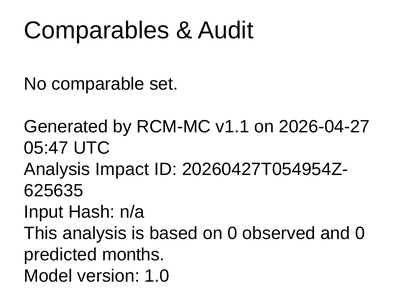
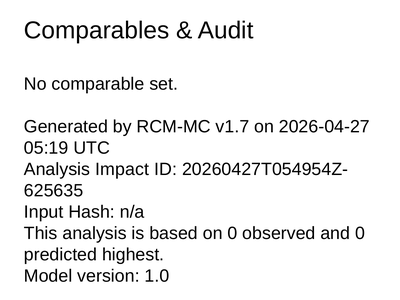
v1.1: v1.1 -> v1.7
05:47: 05:47 -> 05:19
months: months -> highest
